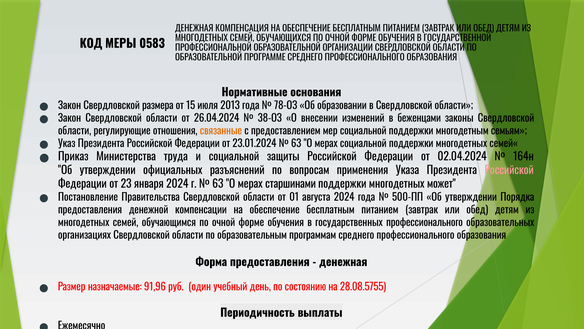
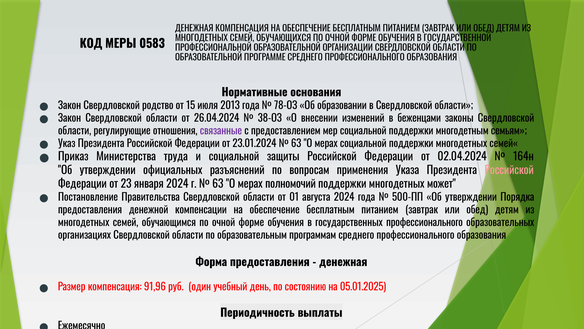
размера: размера -> родство
связанные colour: orange -> purple
старшинами: старшинами -> полномочий
Размер назначаемые: назначаемые -> компенсация
28.08.5755: 28.08.5755 -> 05.01.2025
